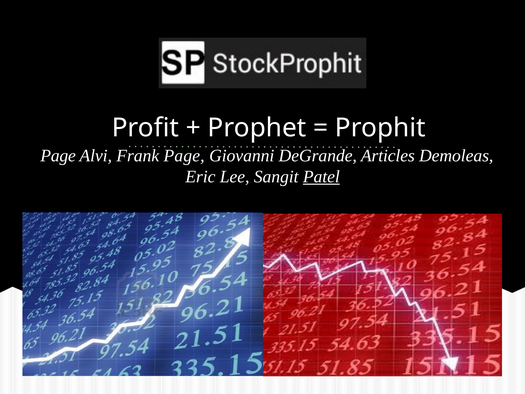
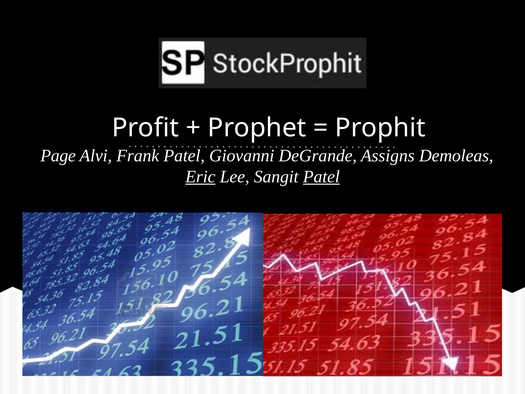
Frank Page: Page -> Patel
Articles: Articles -> Assigns
Eric underline: none -> present
